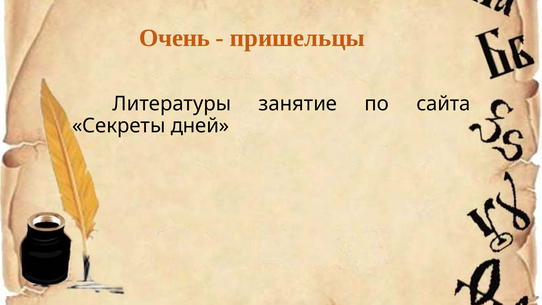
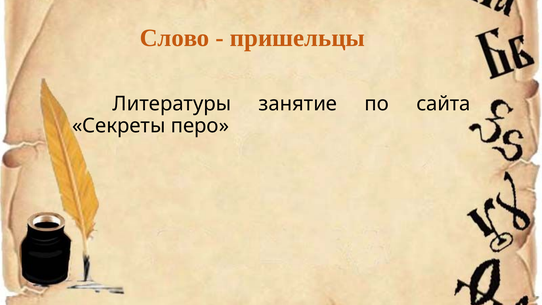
Очень: Очень -> Слово
дней: дней -> перо
